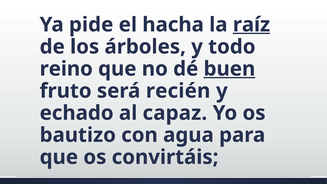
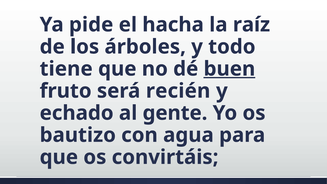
raíz underline: present -> none
reino: reino -> tiene
capaz: capaz -> gente
